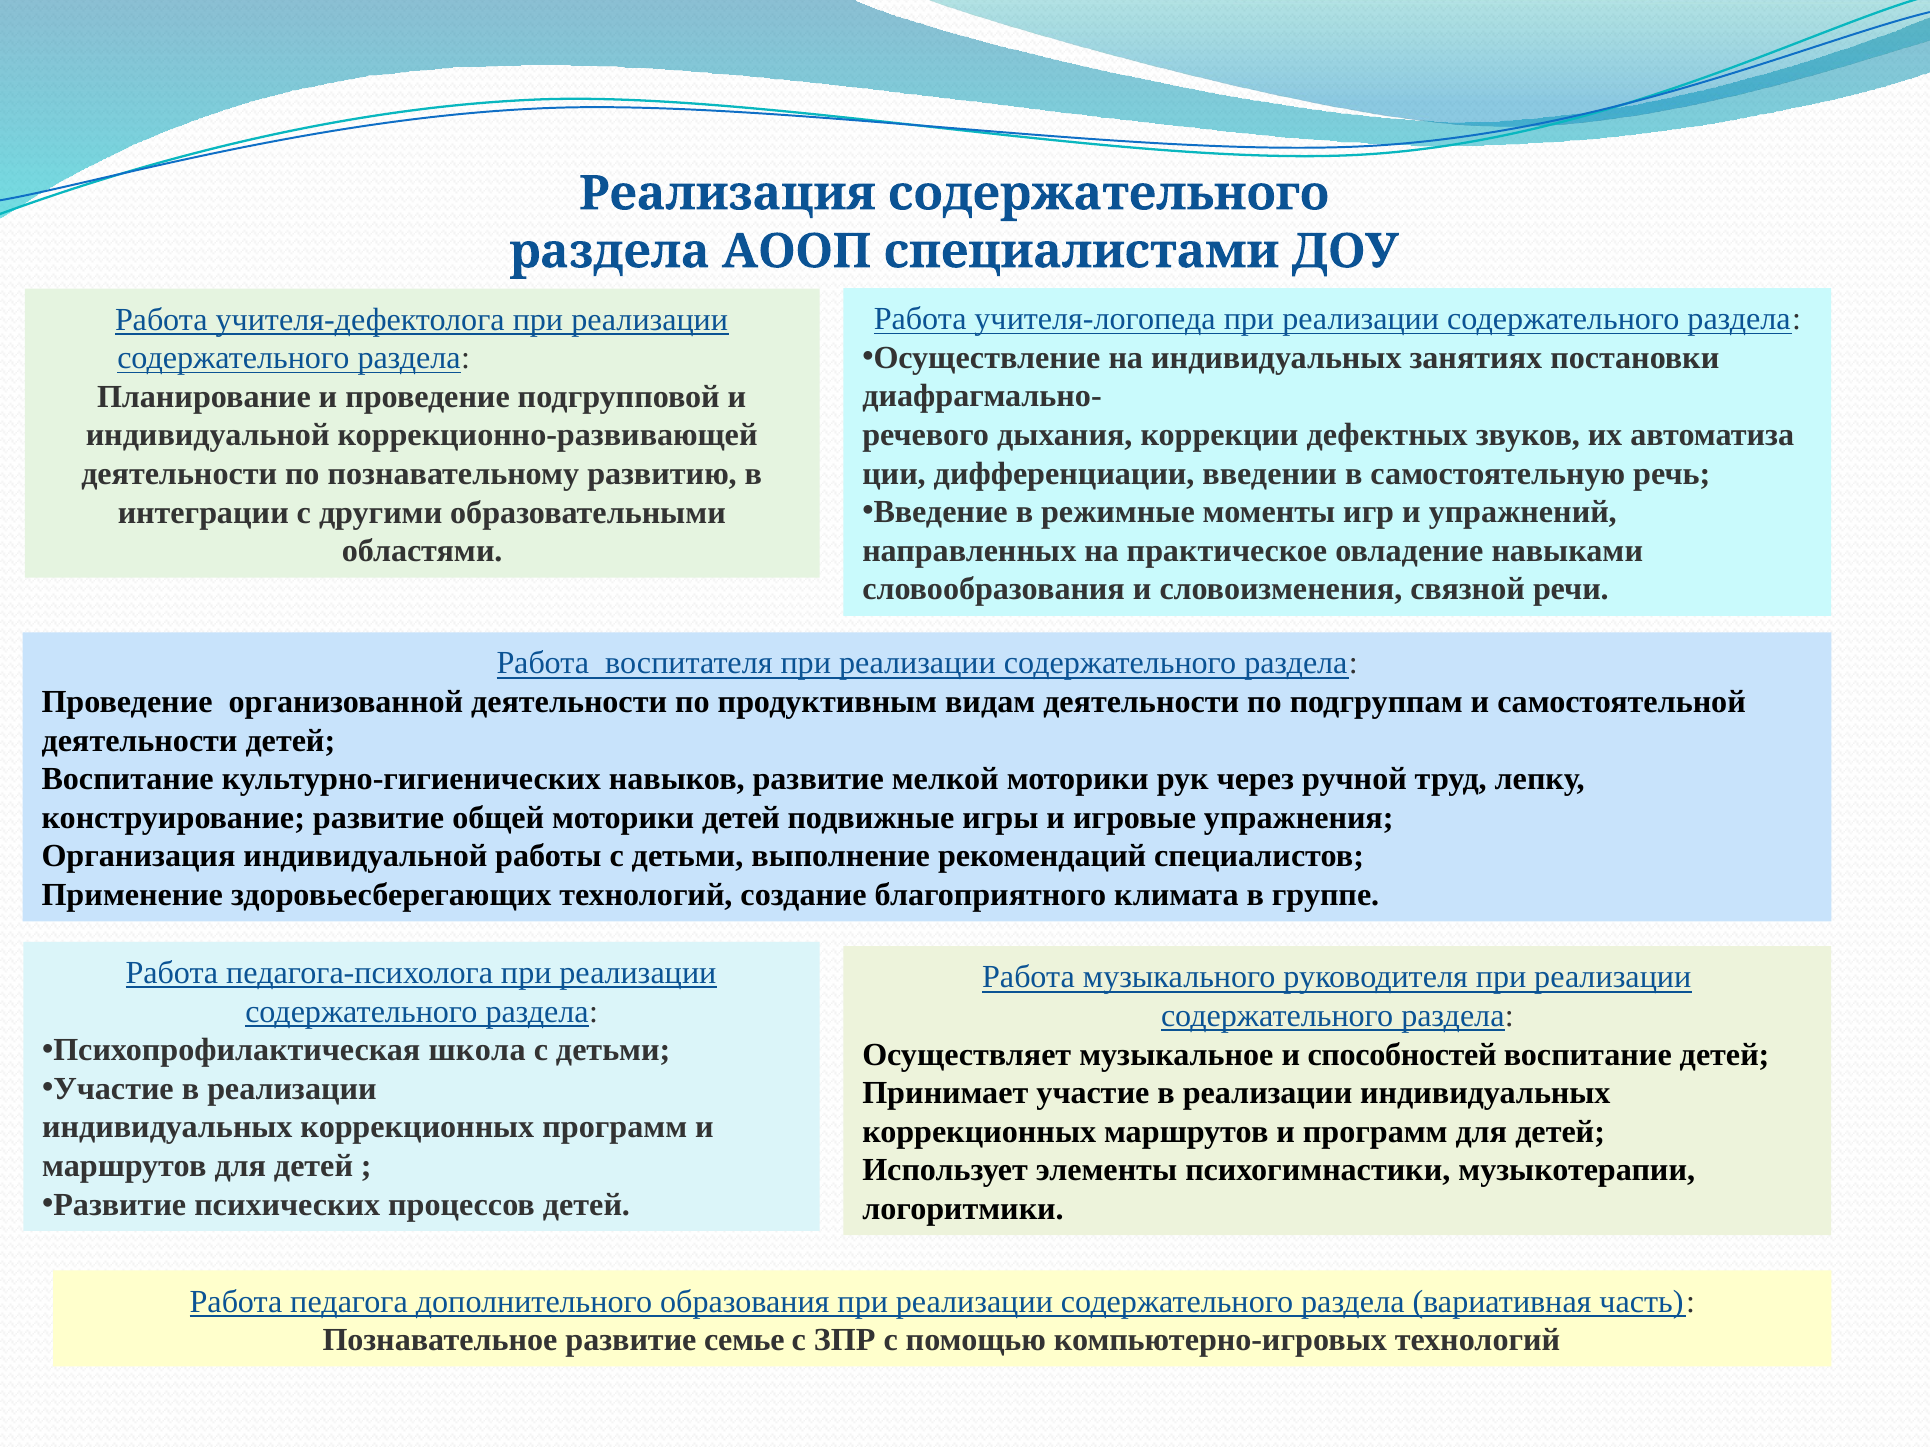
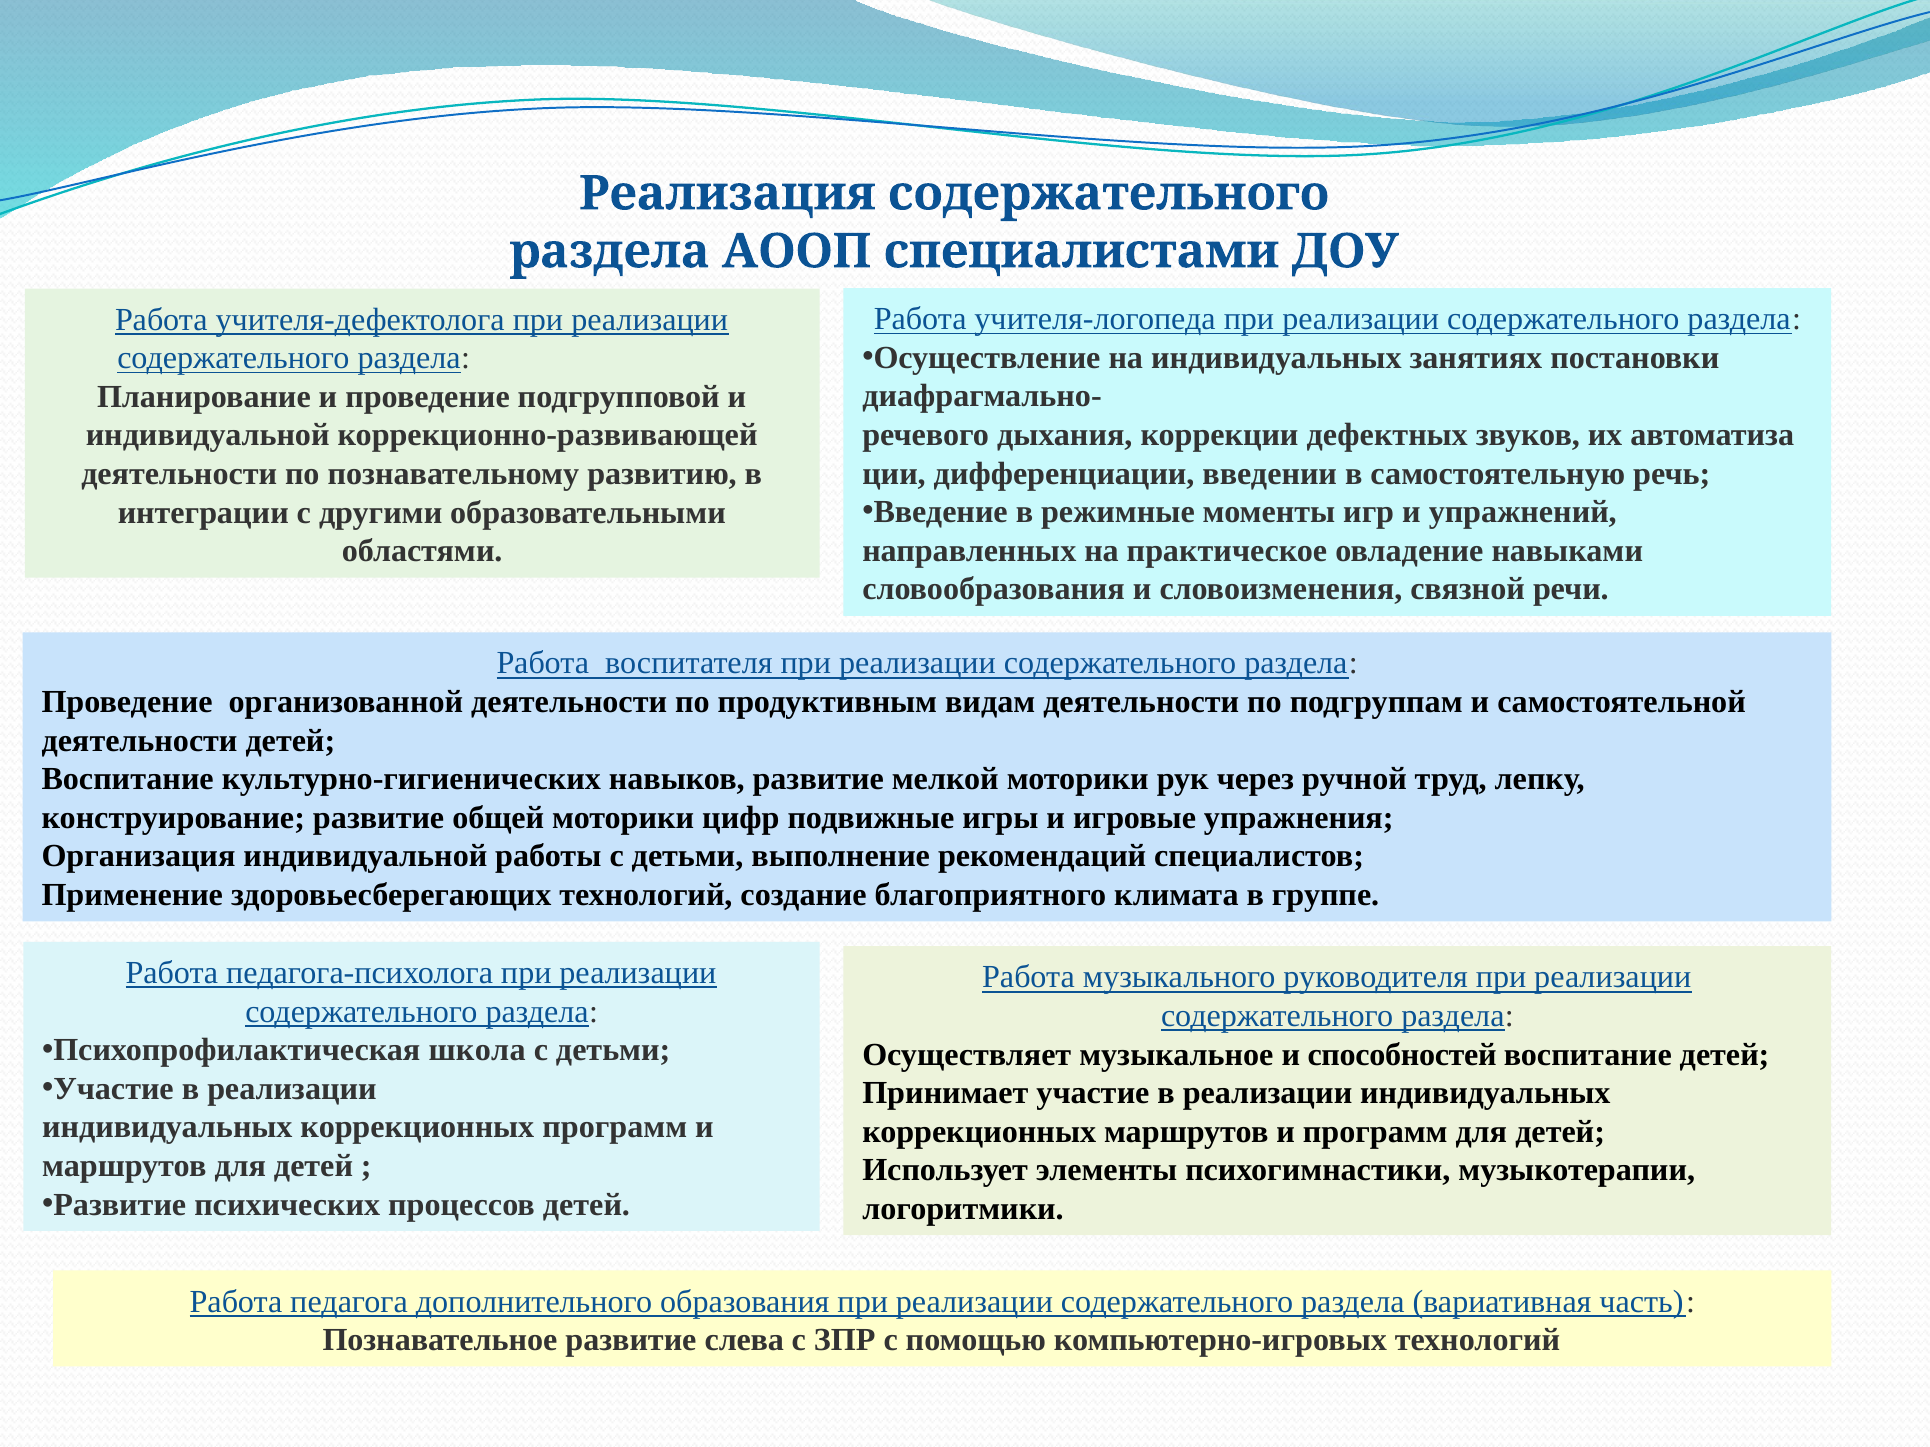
моторики детей: детей -> цифр
семье: семье -> слева
